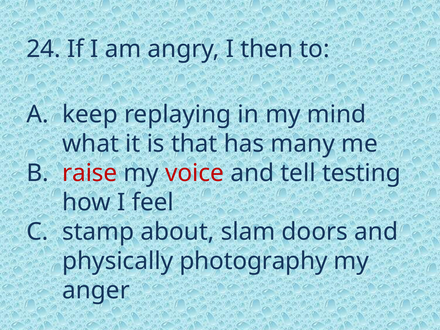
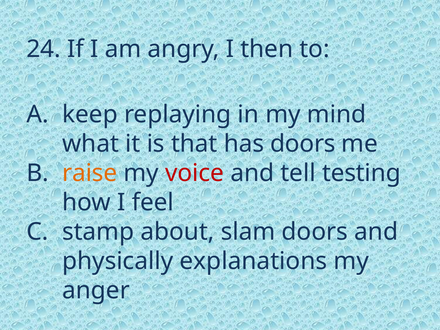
has many: many -> doors
raise colour: red -> orange
photography: photography -> explanations
